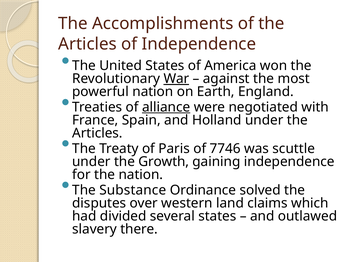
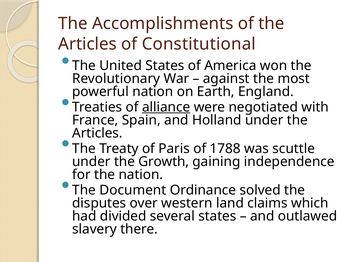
of Independence: Independence -> Constitutional
War underline: present -> none
7746: 7746 -> 1788
Substance: Substance -> Document
